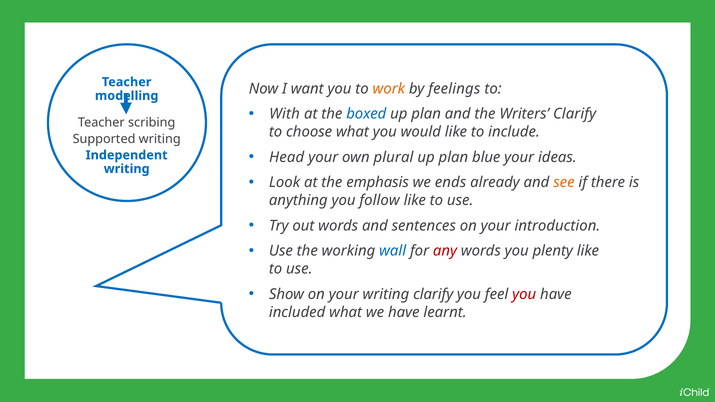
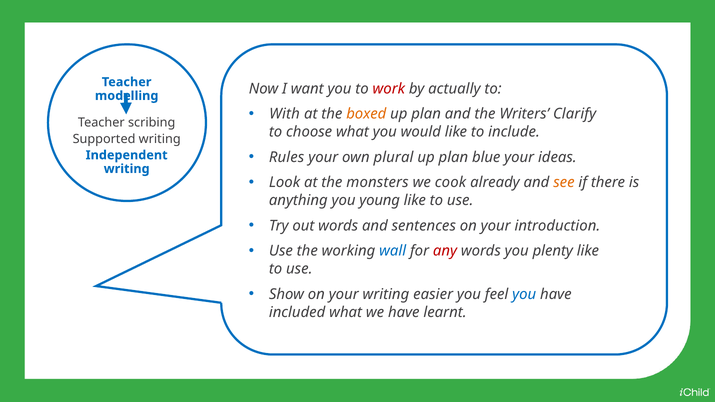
work colour: orange -> red
feelings: feelings -> actually
boxed colour: blue -> orange
Head: Head -> Rules
emphasis: emphasis -> monsters
ends: ends -> cook
follow: follow -> young
writing clarify: clarify -> easier
you at (524, 294) colour: red -> blue
